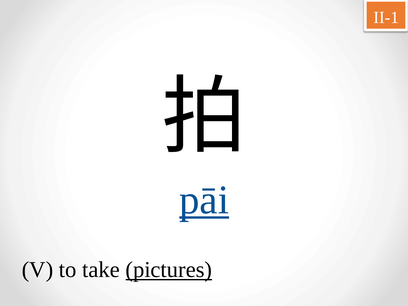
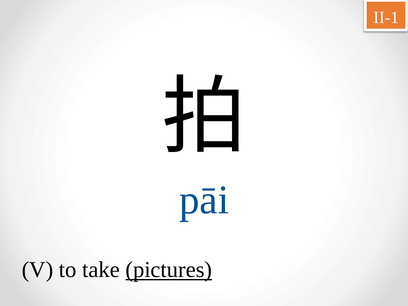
pāi underline: present -> none
